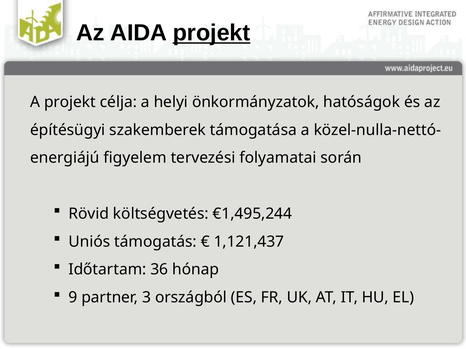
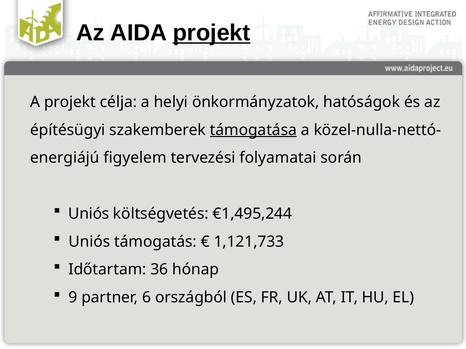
támogatása underline: none -> present
Rövid at (89, 214): Rövid -> Uniós
1,121,437: 1,121,437 -> 1,121,733
3: 3 -> 6
